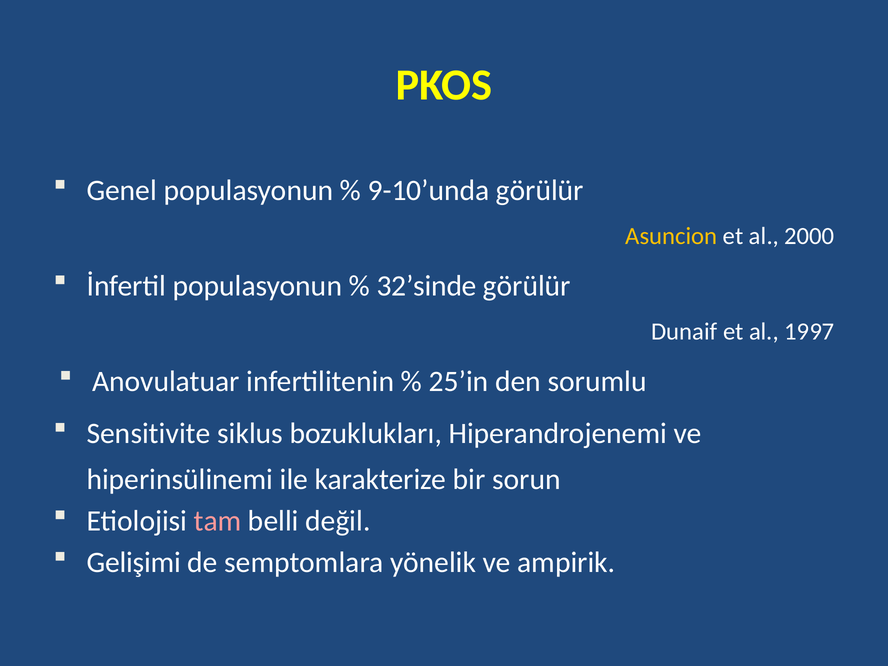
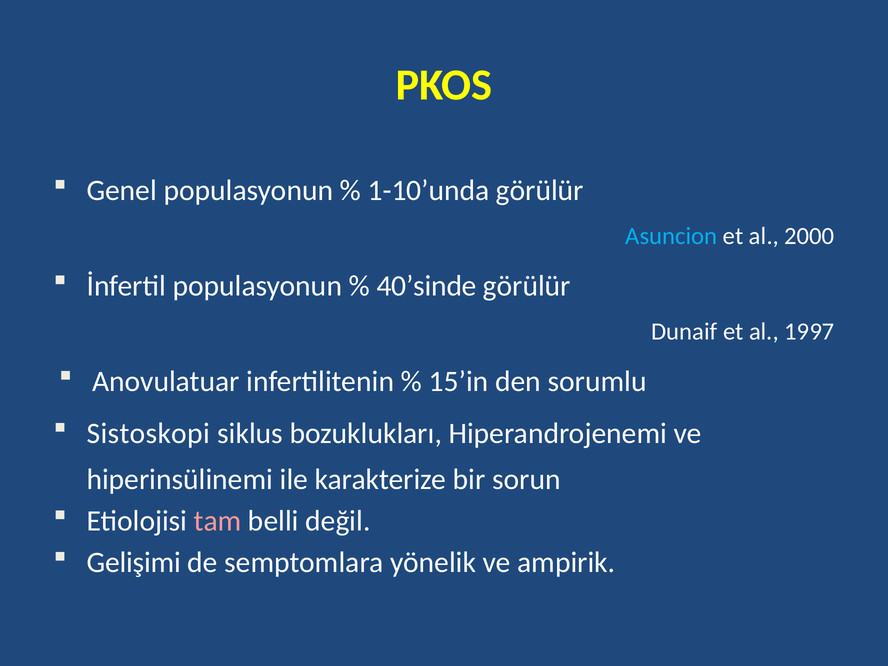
9-10’unda: 9-10’unda -> 1-10’unda
Asuncion colour: yellow -> light blue
32’sinde: 32’sinde -> 40’sinde
25’in: 25’in -> 15’in
Sensitivite: Sensitivite -> Sistoskopi
